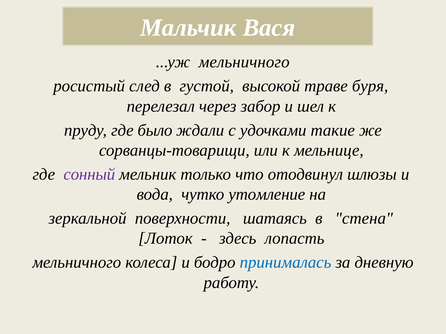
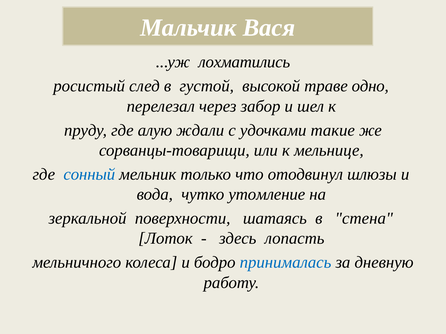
…уж мельничного: мельничного -> лохматились
буря: буря -> одно
было: было -> алую
сонный colour: purple -> blue
